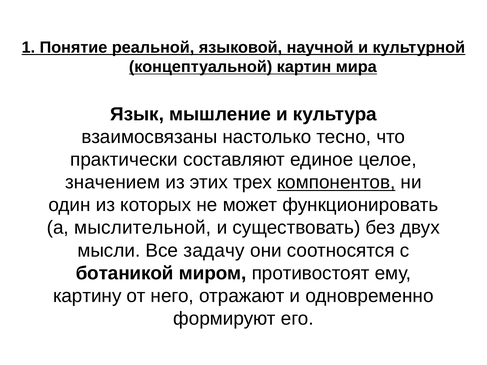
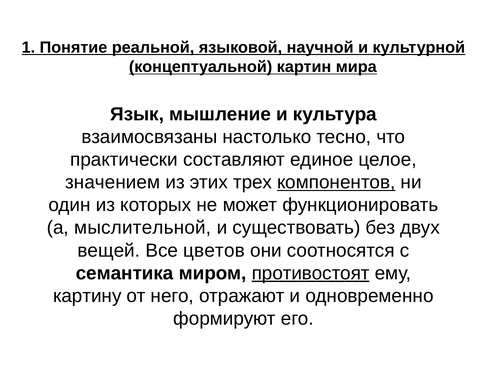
мысли: мысли -> вещей
задачу: задачу -> цветов
ботаникой: ботаникой -> семантика
противостоят underline: none -> present
